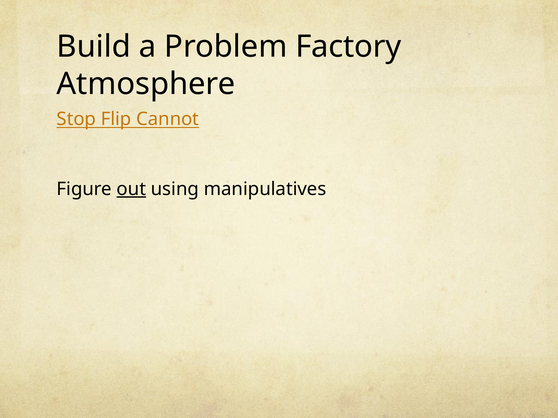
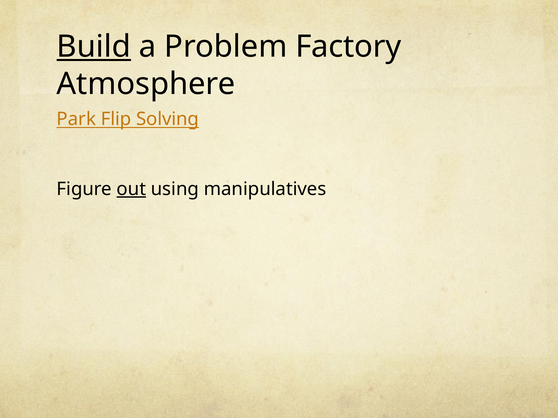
Build underline: none -> present
Stop: Stop -> Park
Cannot: Cannot -> Solving
